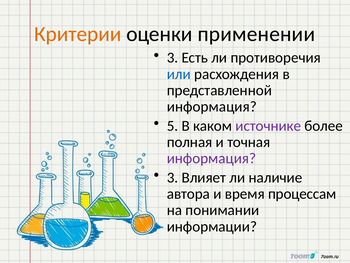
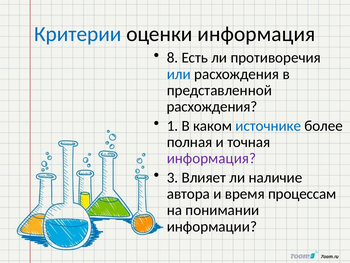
Критерии colour: orange -> blue
оценки применении: применении -> информация
3 at (173, 58): 3 -> 8
информация at (212, 107): информация -> расхождения
5: 5 -> 1
источнике colour: purple -> blue
